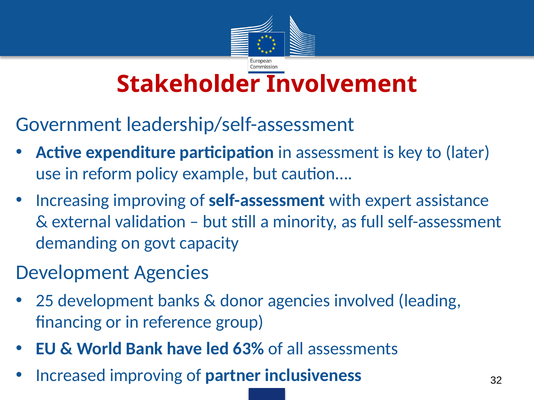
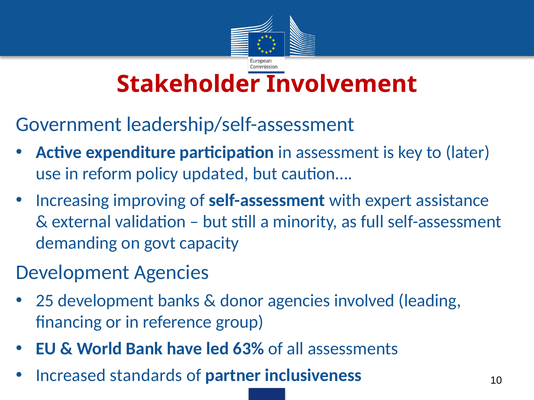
example: example -> updated
Increased improving: improving -> standards
32: 32 -> 10
